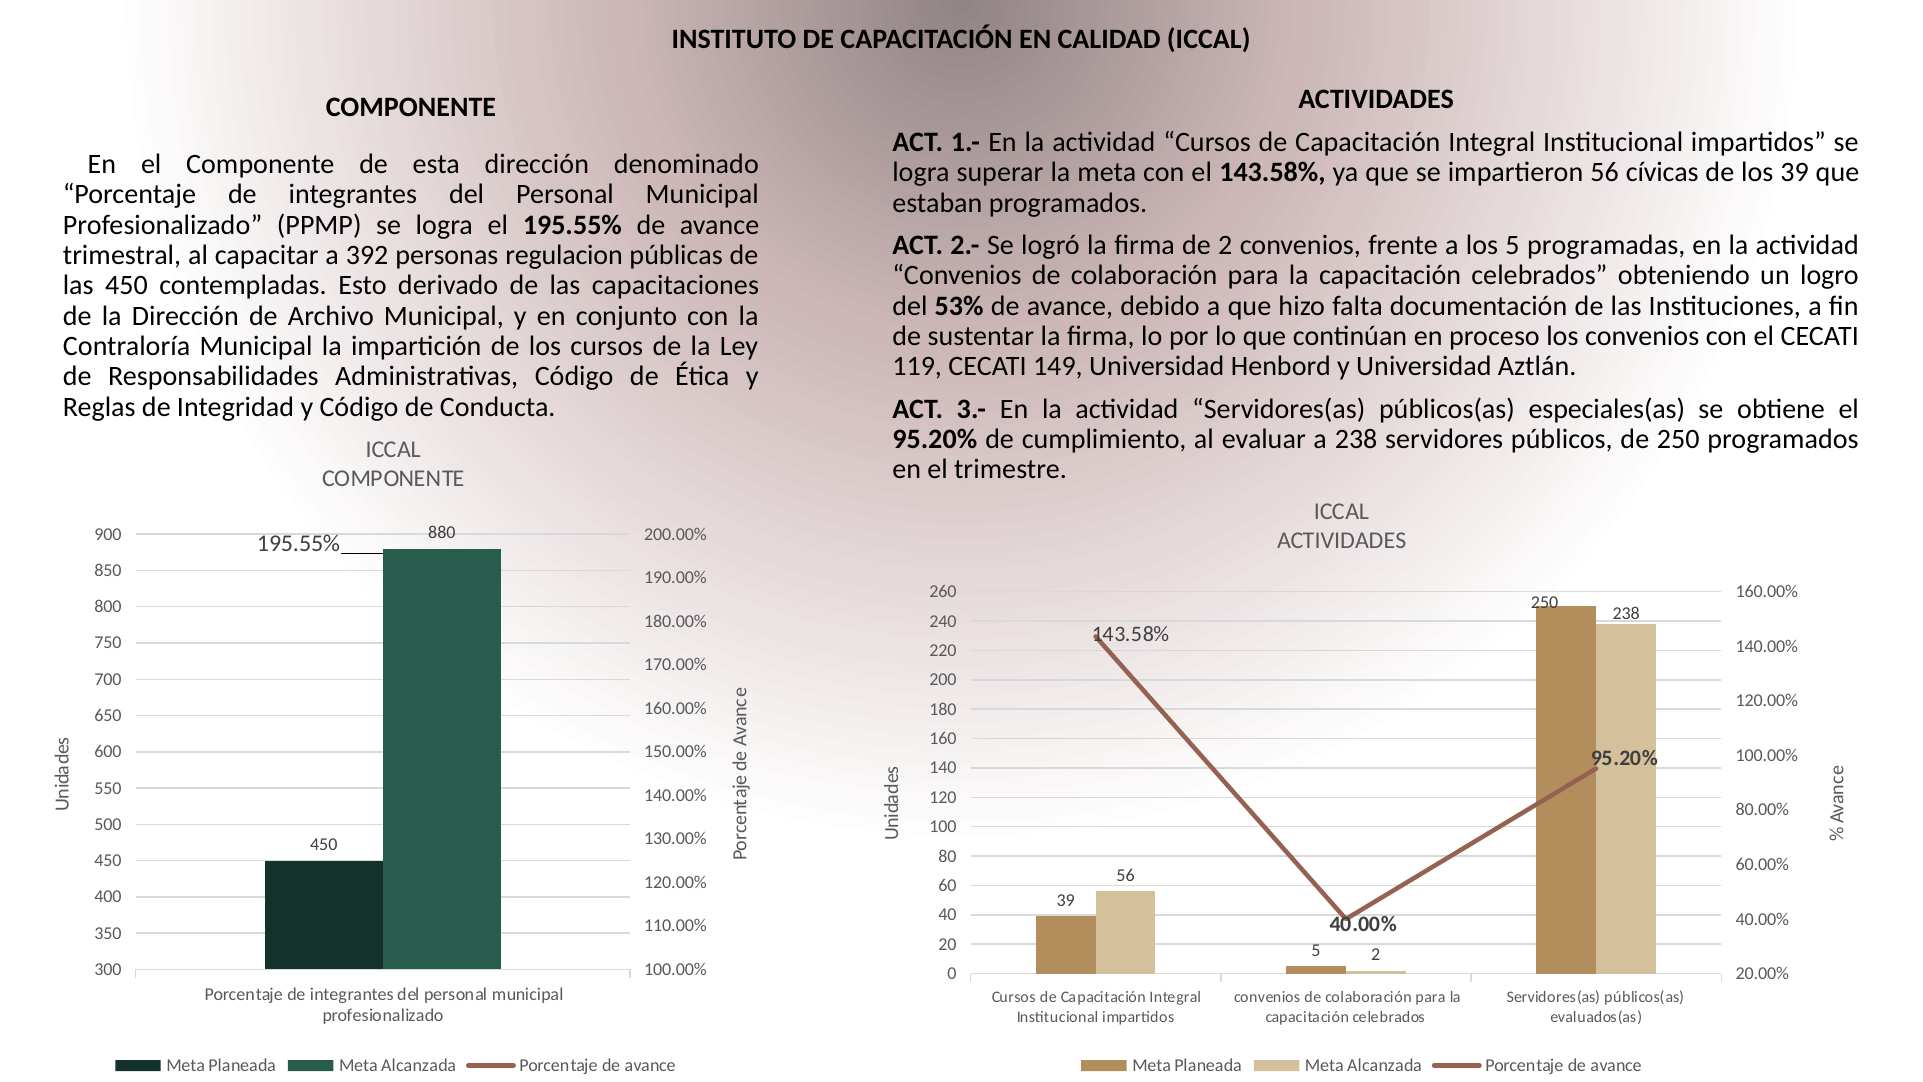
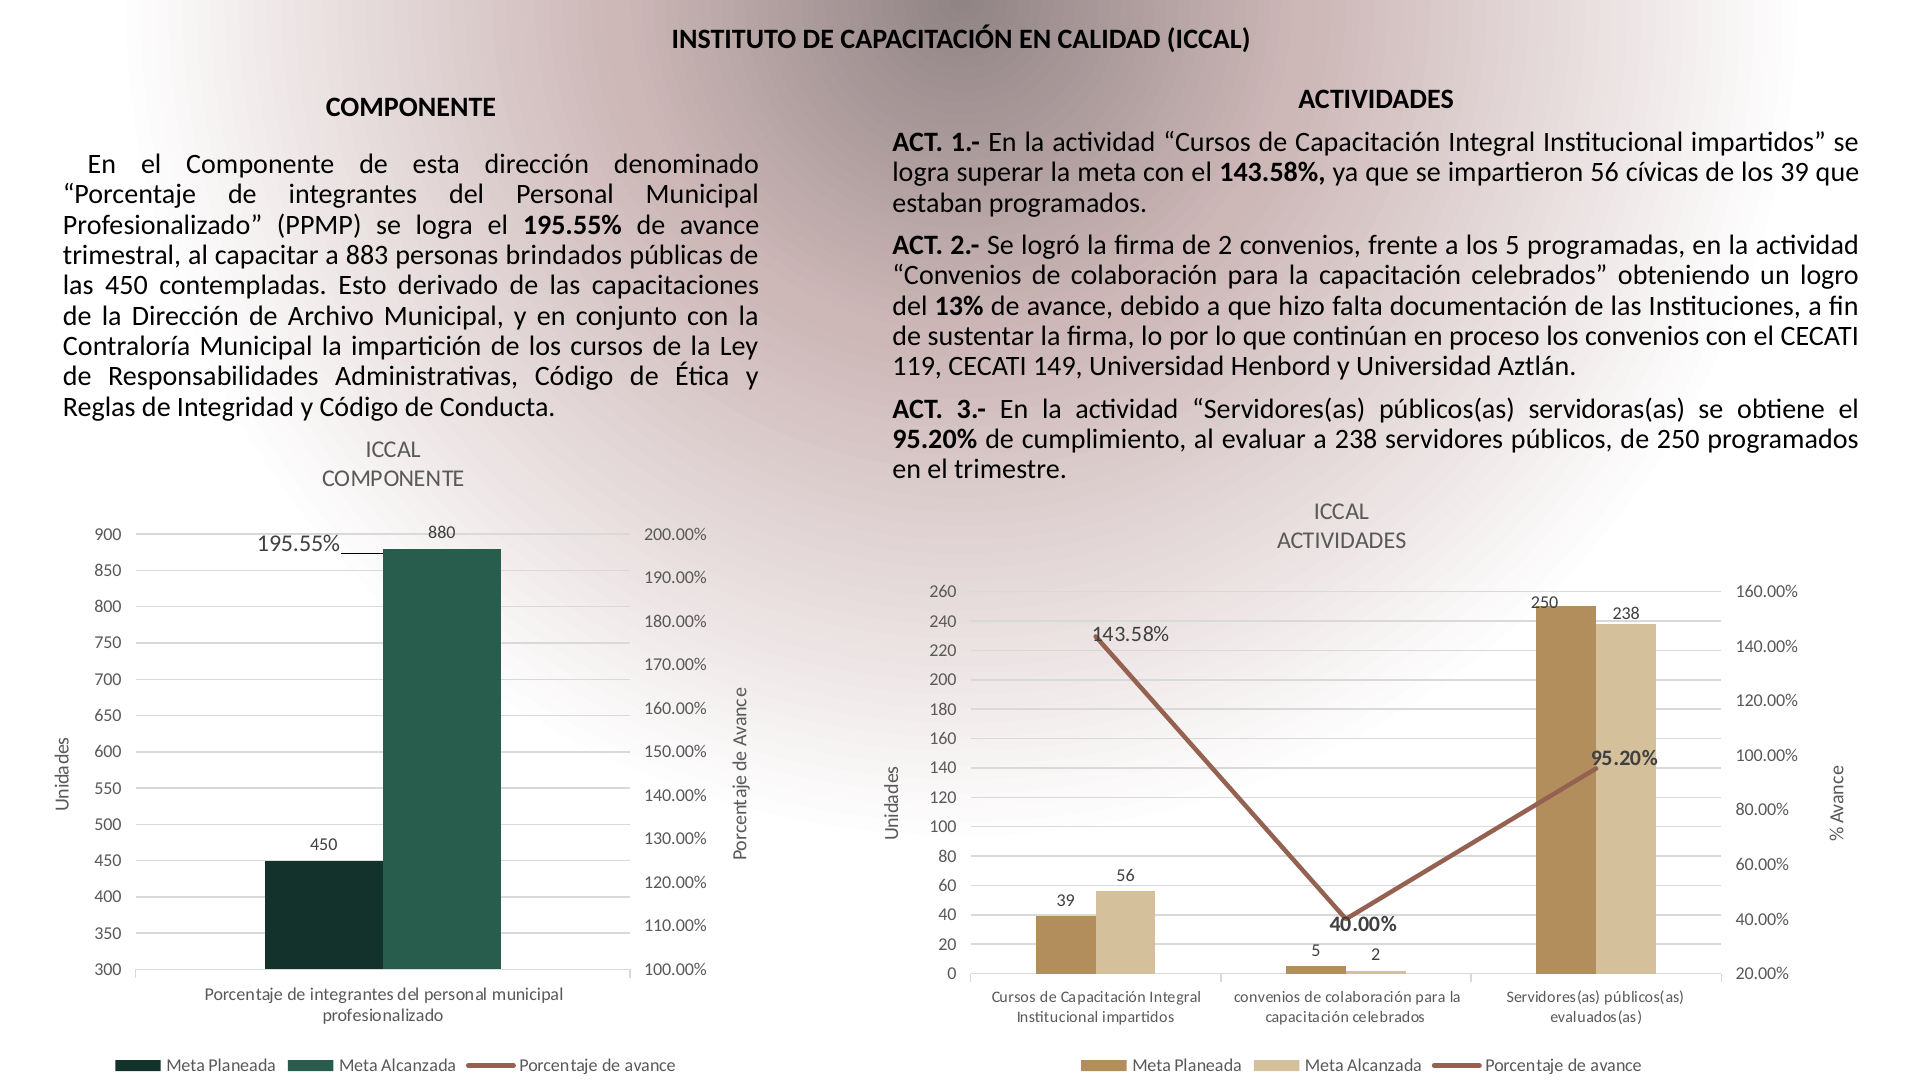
392: 392 -> 883
regulacion: regulacion -> brindados
53%: 53% -> 13%
especiales(as: especiales(as -> servidoras(as
